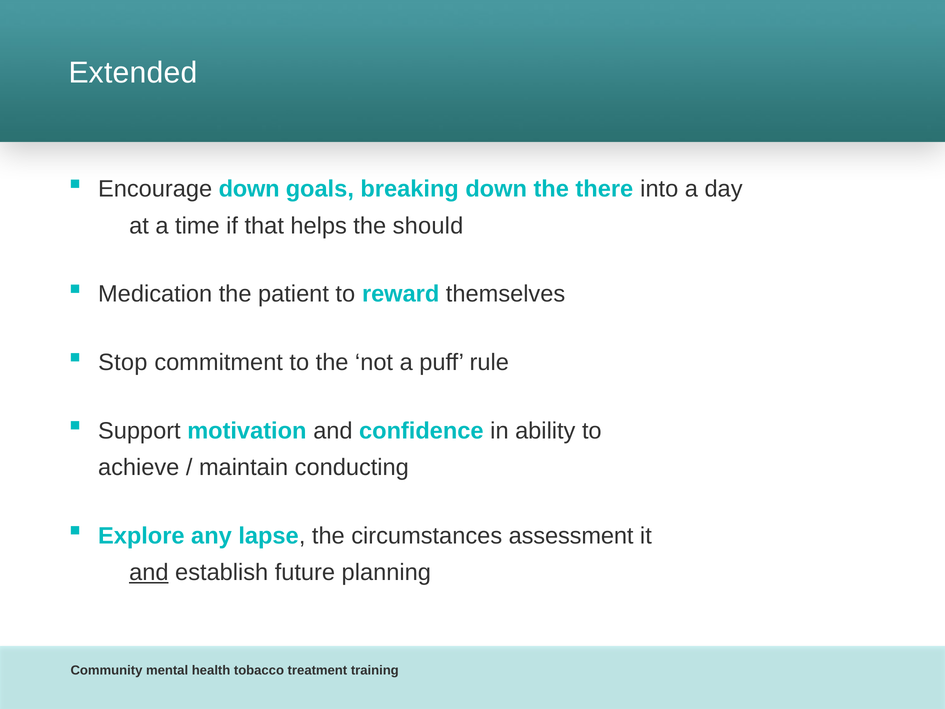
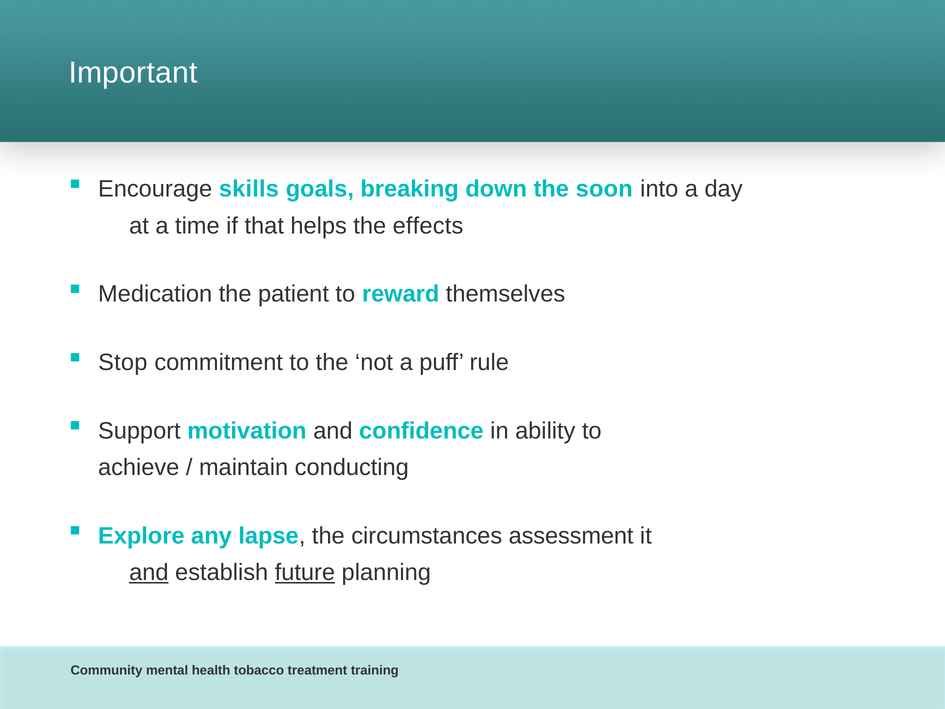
Extended: Extended -> Important
Encourage down: down -> skills
there: there -> soon
should: should -> effects
future underline: none -> present
